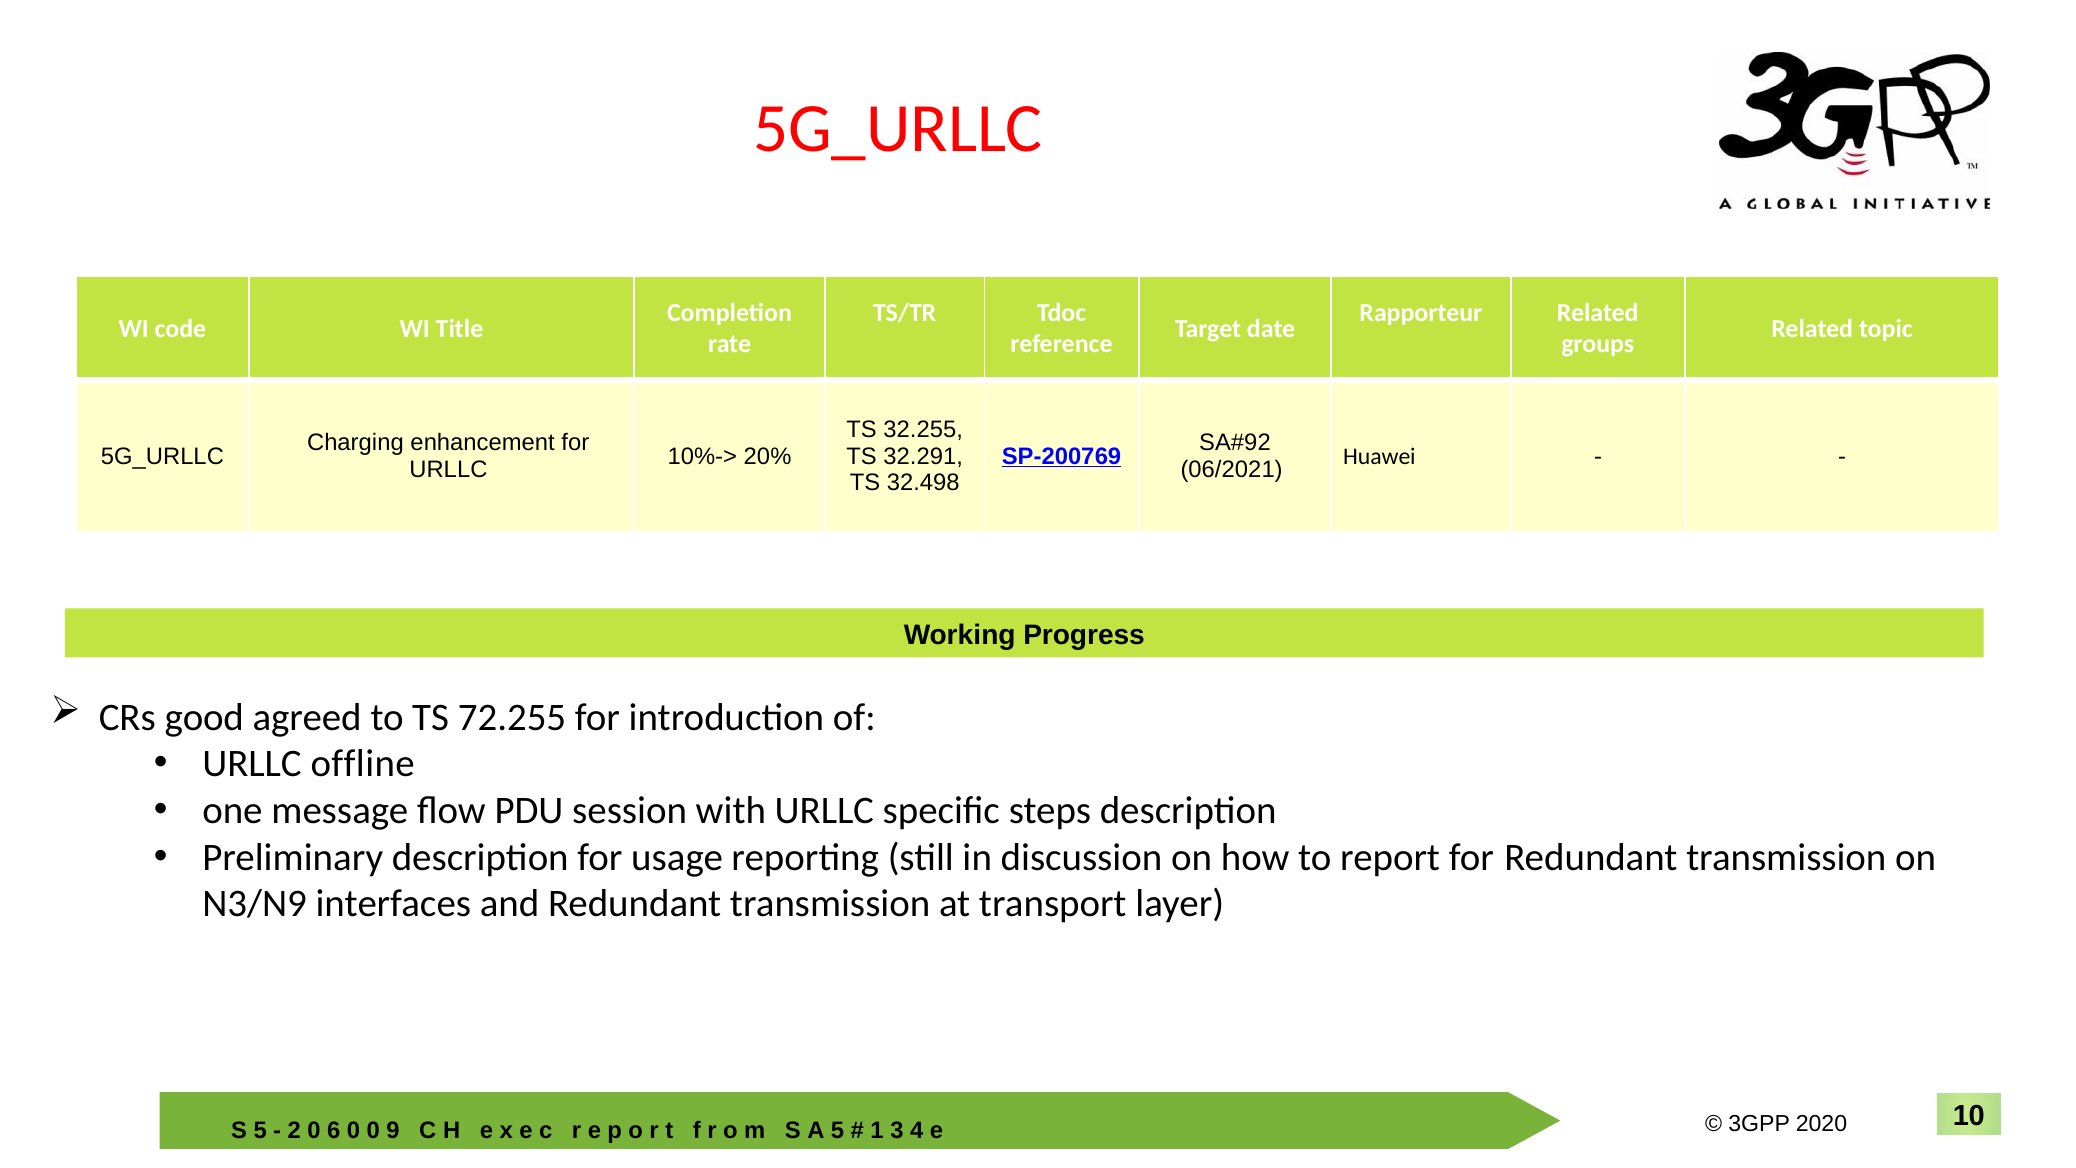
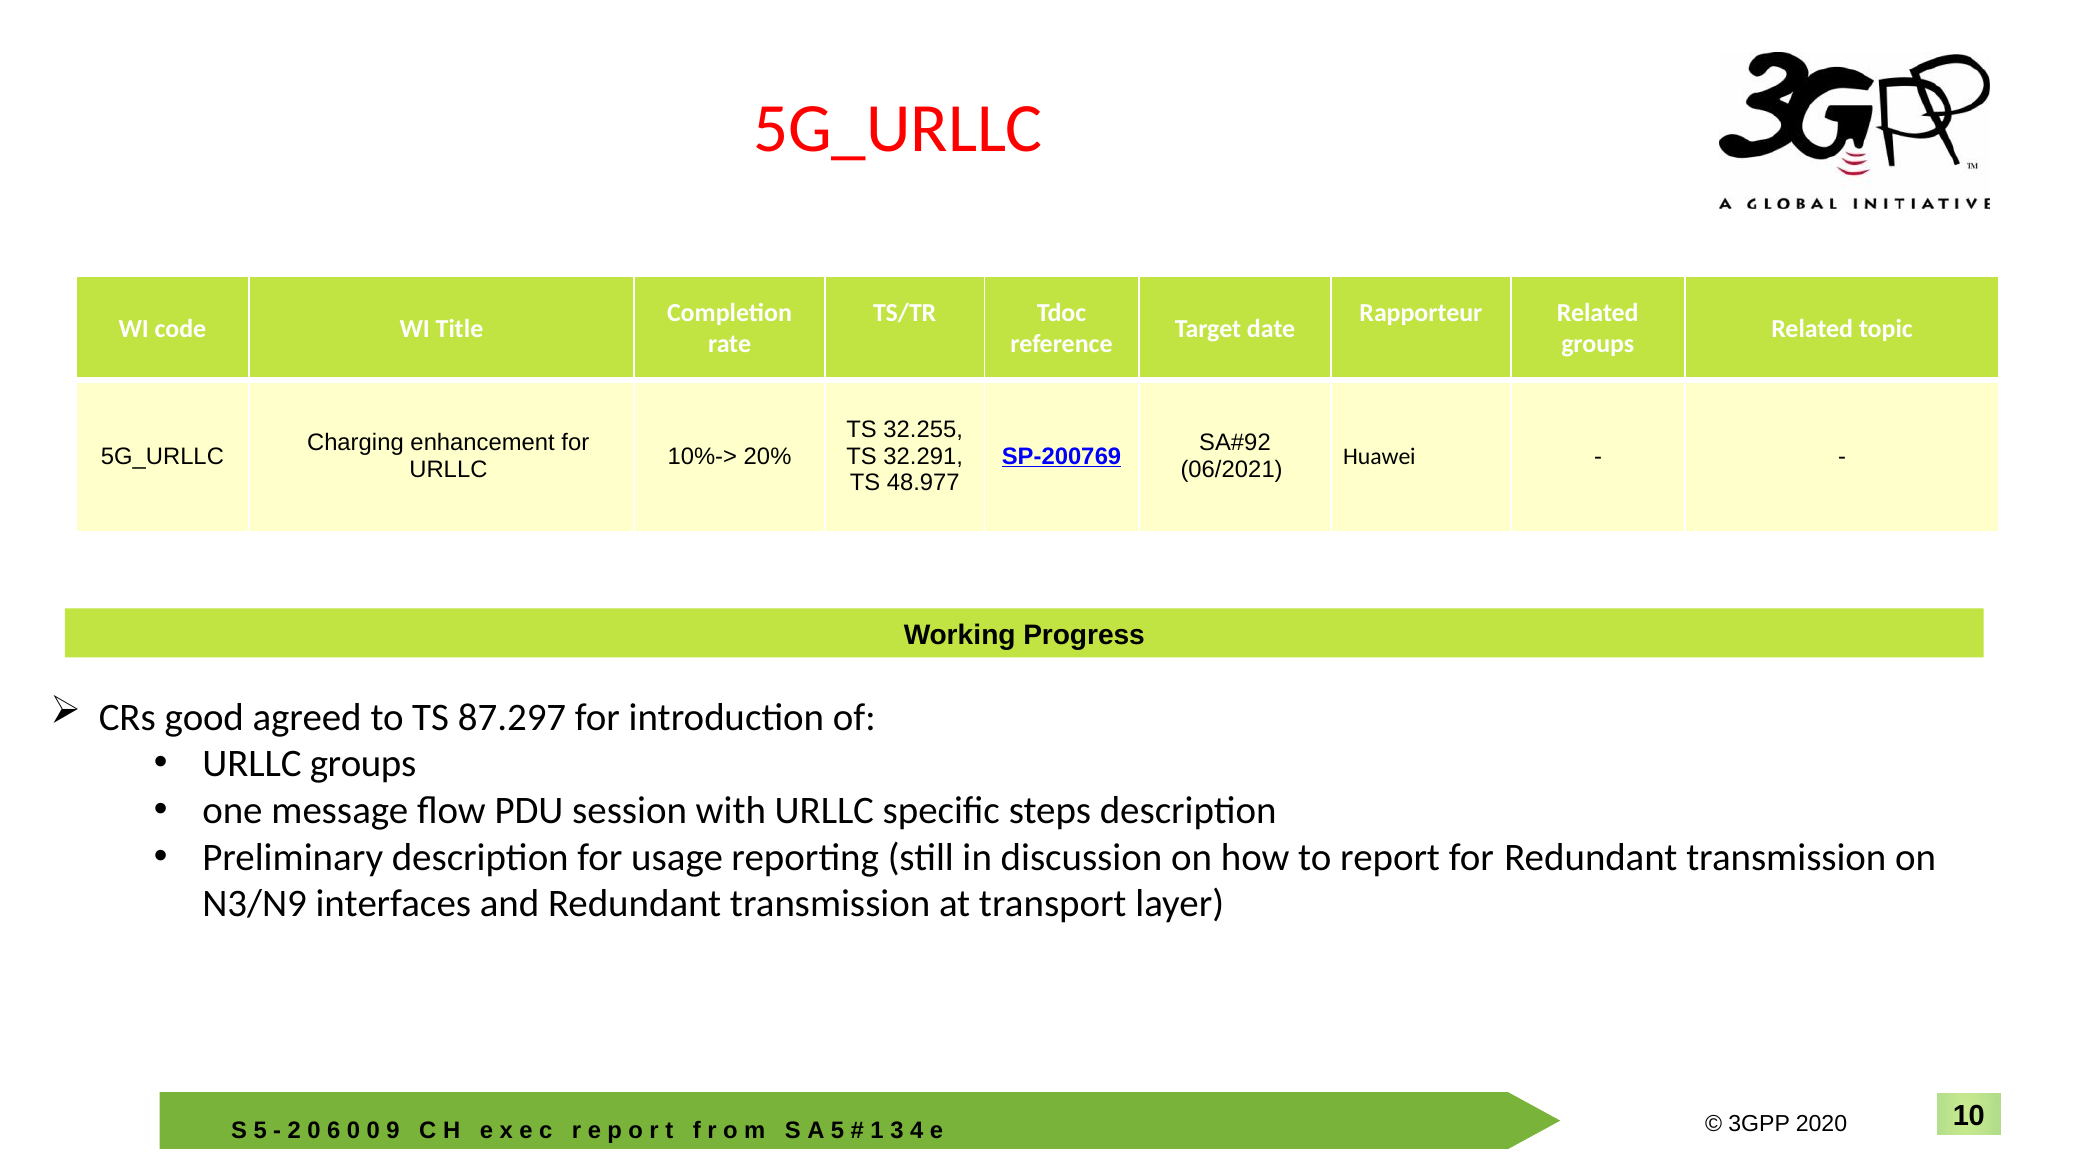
32.498: 32.498 -> 48.977
72.255: 72.255 -> 87.297
URLLC offline: offline -> groups
